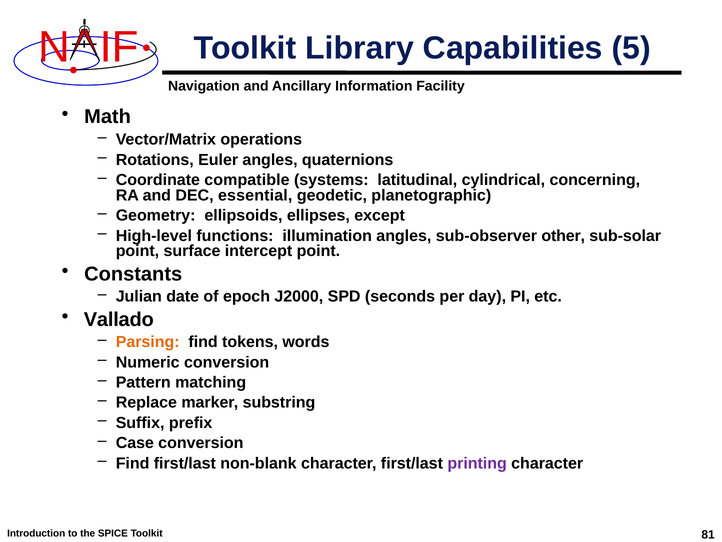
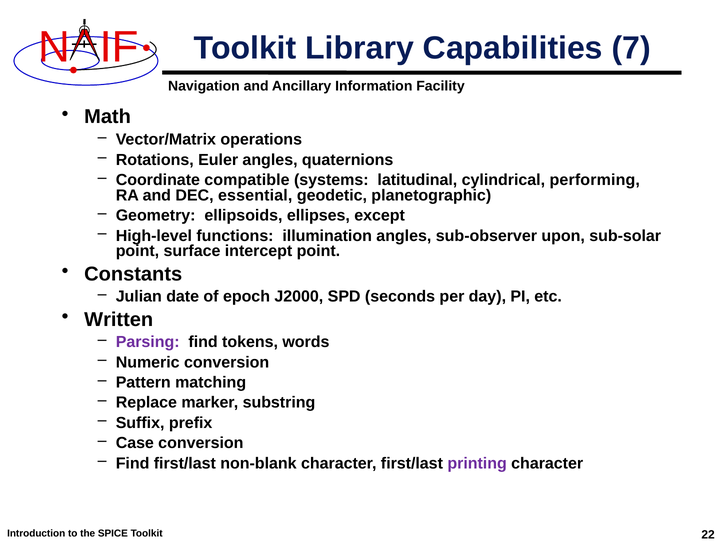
5: 5 -> 7
concerning: concerning -> performing
other: other -> upon
Vallado: Vallado -> Written
Parsing colour: orange -> purple
81: 81 -> 22
